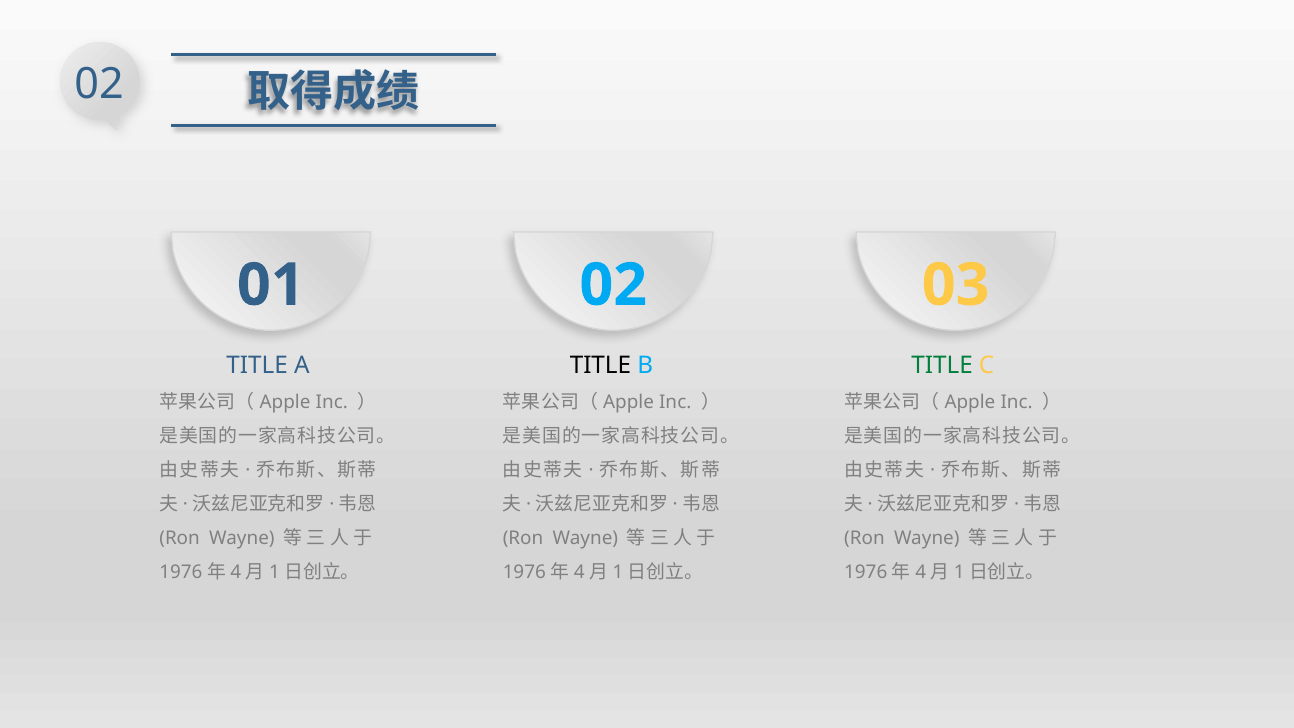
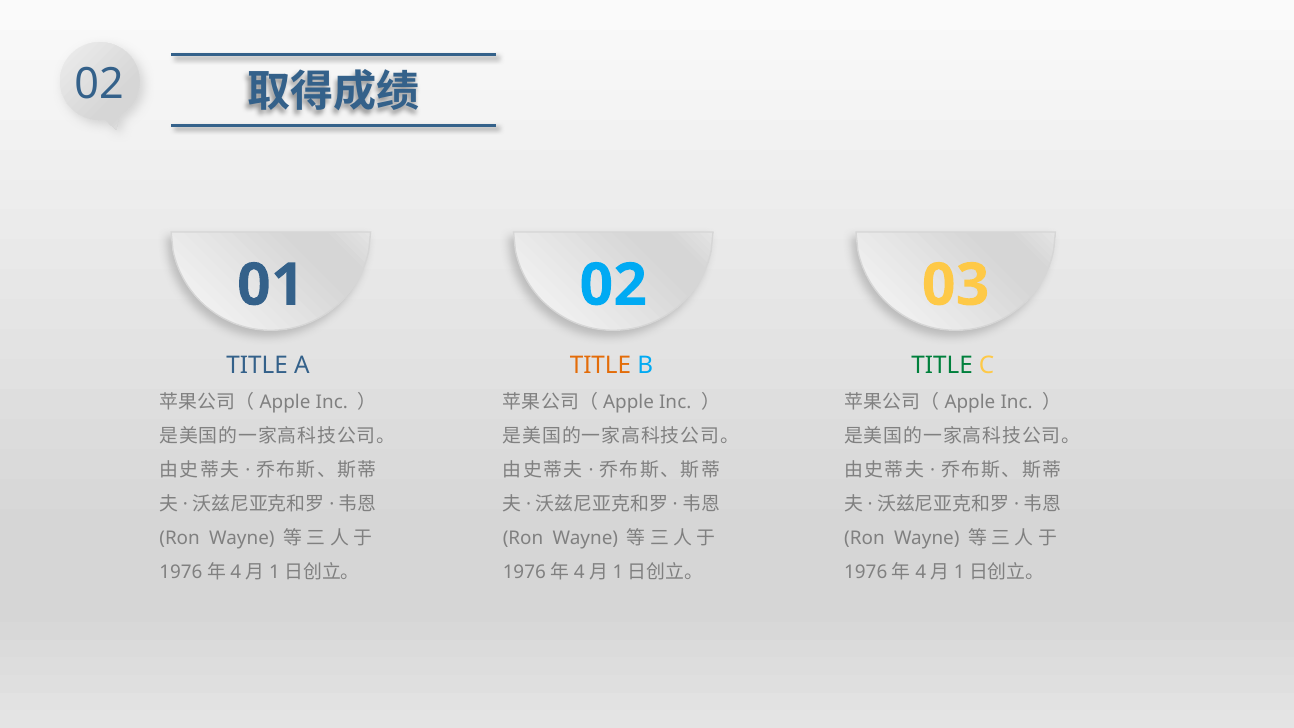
TITLE at (600, 366) colour: black -> orange
